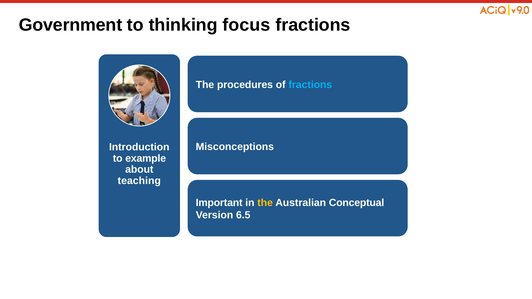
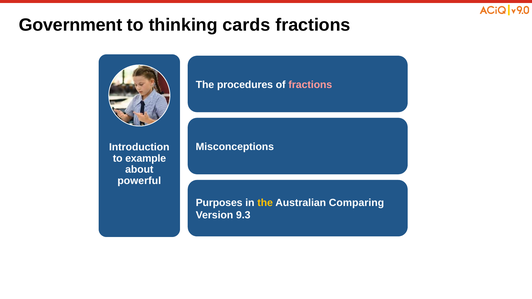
focus: focus -> cards
fractions at (310, 85) colour: light blue -> pink
teaching: teaching -> powerful
Important: Important -> Purposes
Conceptual: Conceptual -> Comparing
6.5: 6.5 -> 9.3
